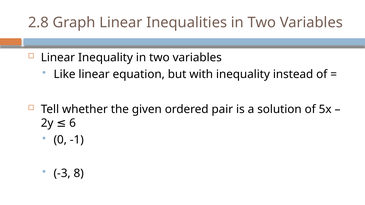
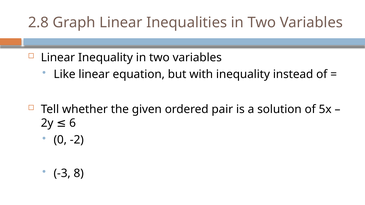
-1: -1 -> -2
